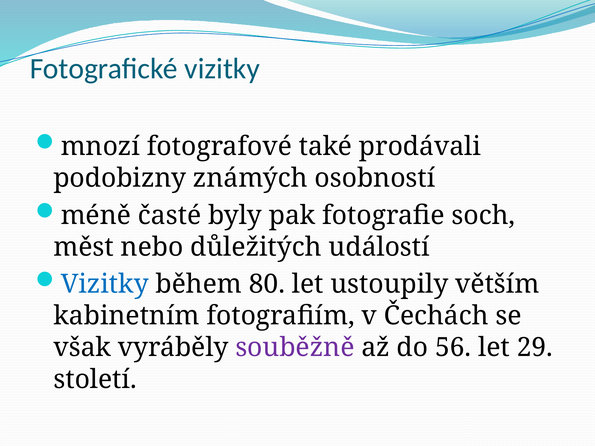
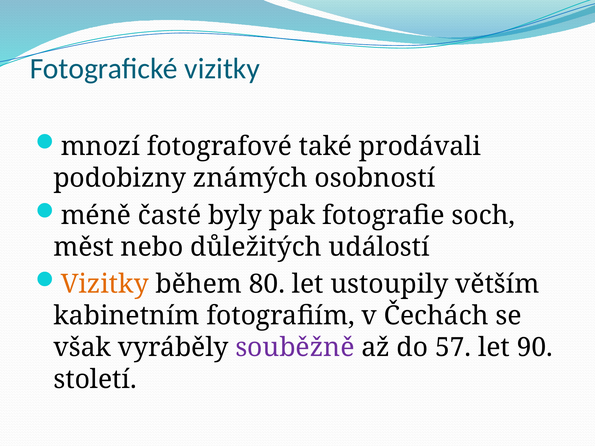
Vizitky at (105, 284) colour: blue -> orange
56: 56 -> 57
29: 29 -> 90
